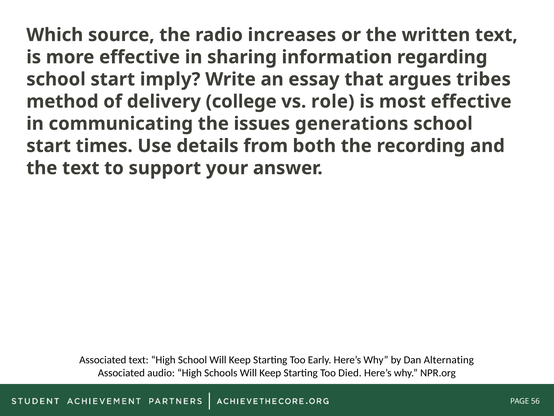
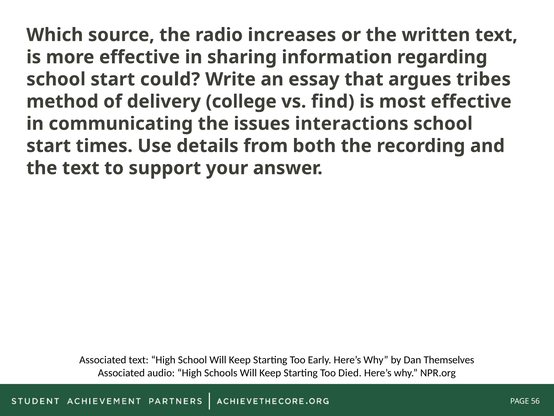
imply: imply -> could
role: role -> find
generations: generations -> interactions
Alternating: Alternating -> Themselves
